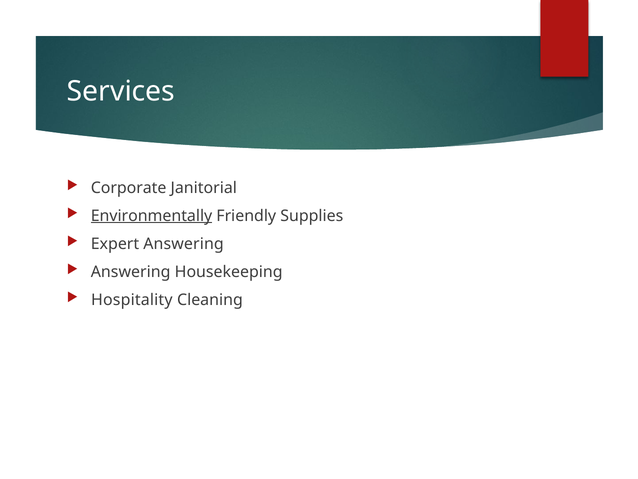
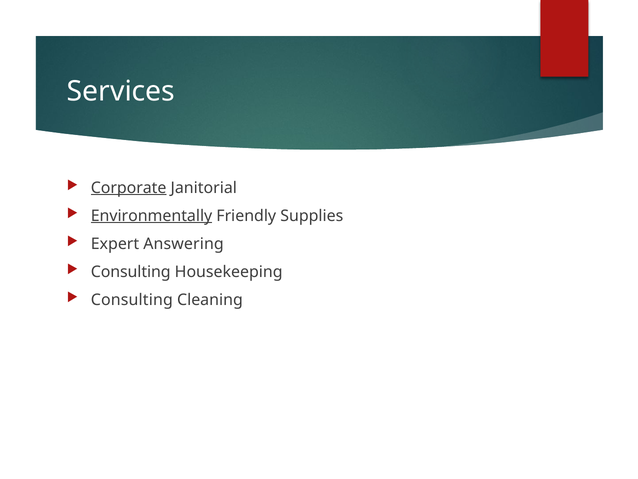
Corporate underline: none -> present
Answering at (131, 272): Answering -> Consulting
Hospitality at (132, 300): Hospitality -> Consulting
